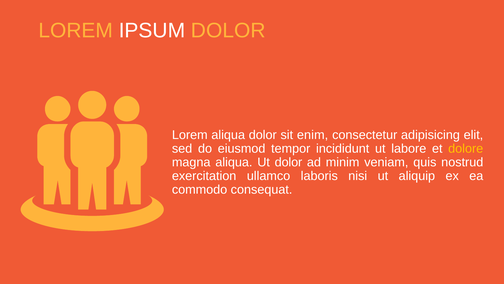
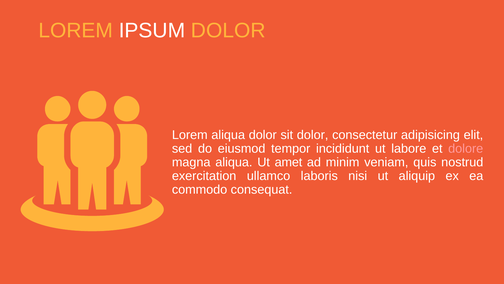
sit enim: enim -> dolor
dolore colour: yellow -> pink
Ut dolor: dolor -> amet
